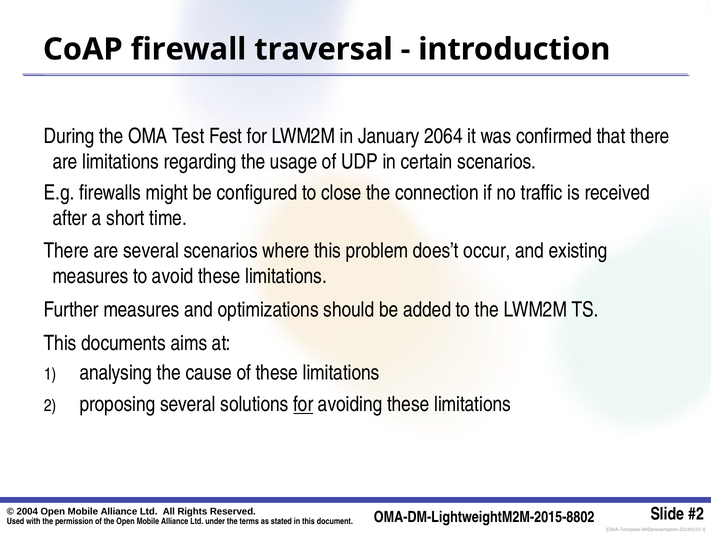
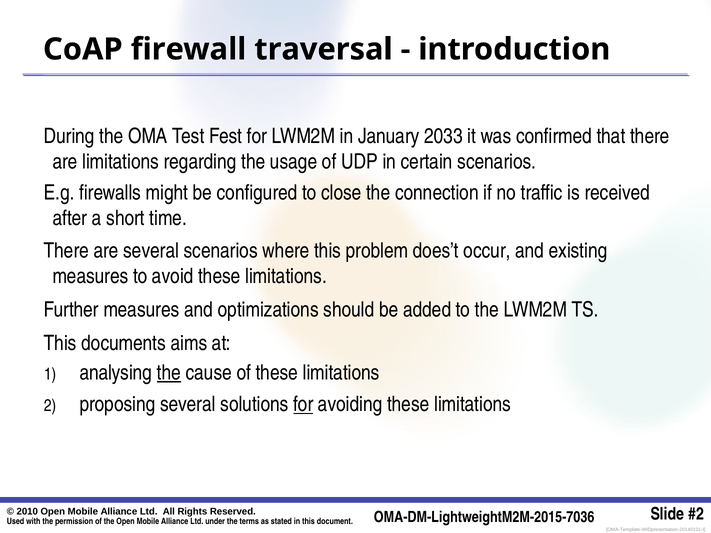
2064: 2064 -> 2033
the at (169, 373) underline: none -> present
2004: 2004 -> 2010
OMA-DM-LightweightM2M-2015-8802: OMA-DM-LightweightM2M-2015-8802 -> OMA-DM-LightweightM2M-2015-7036
